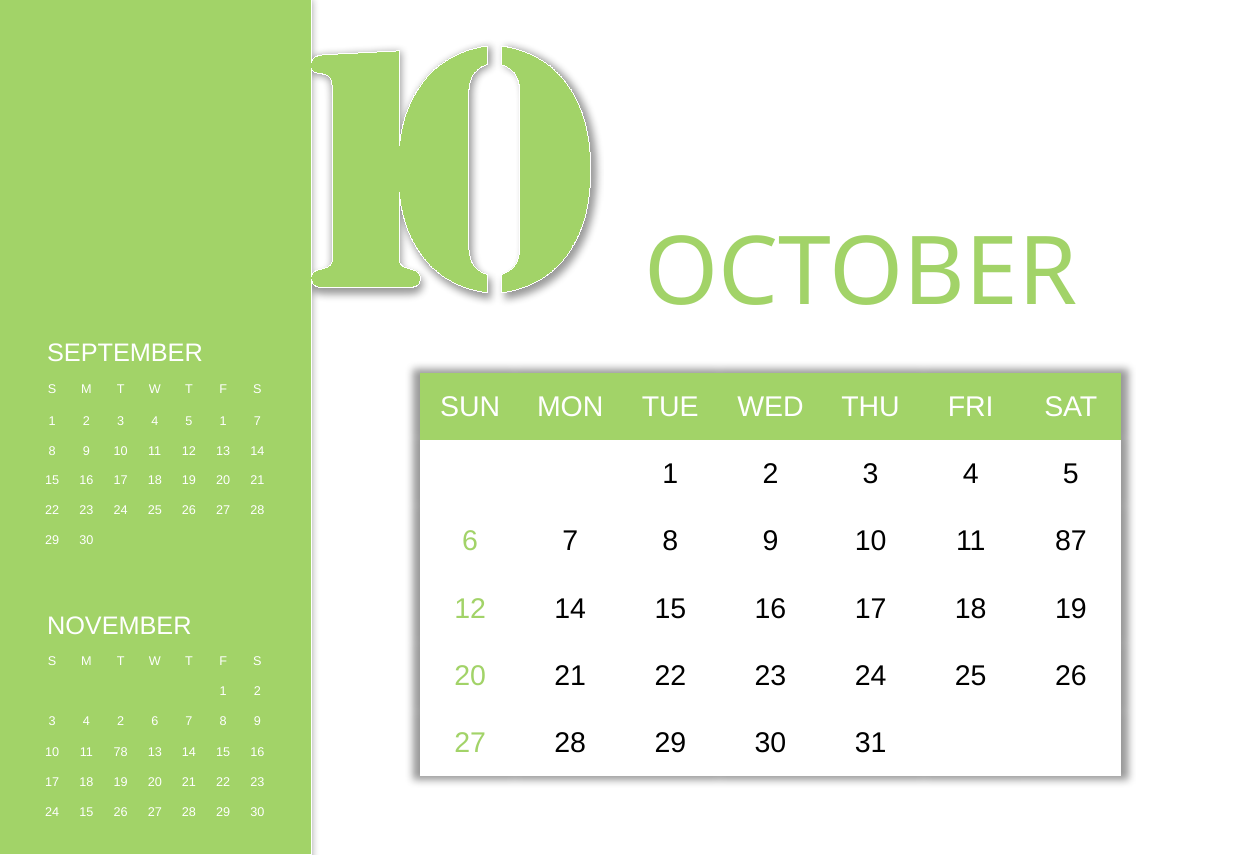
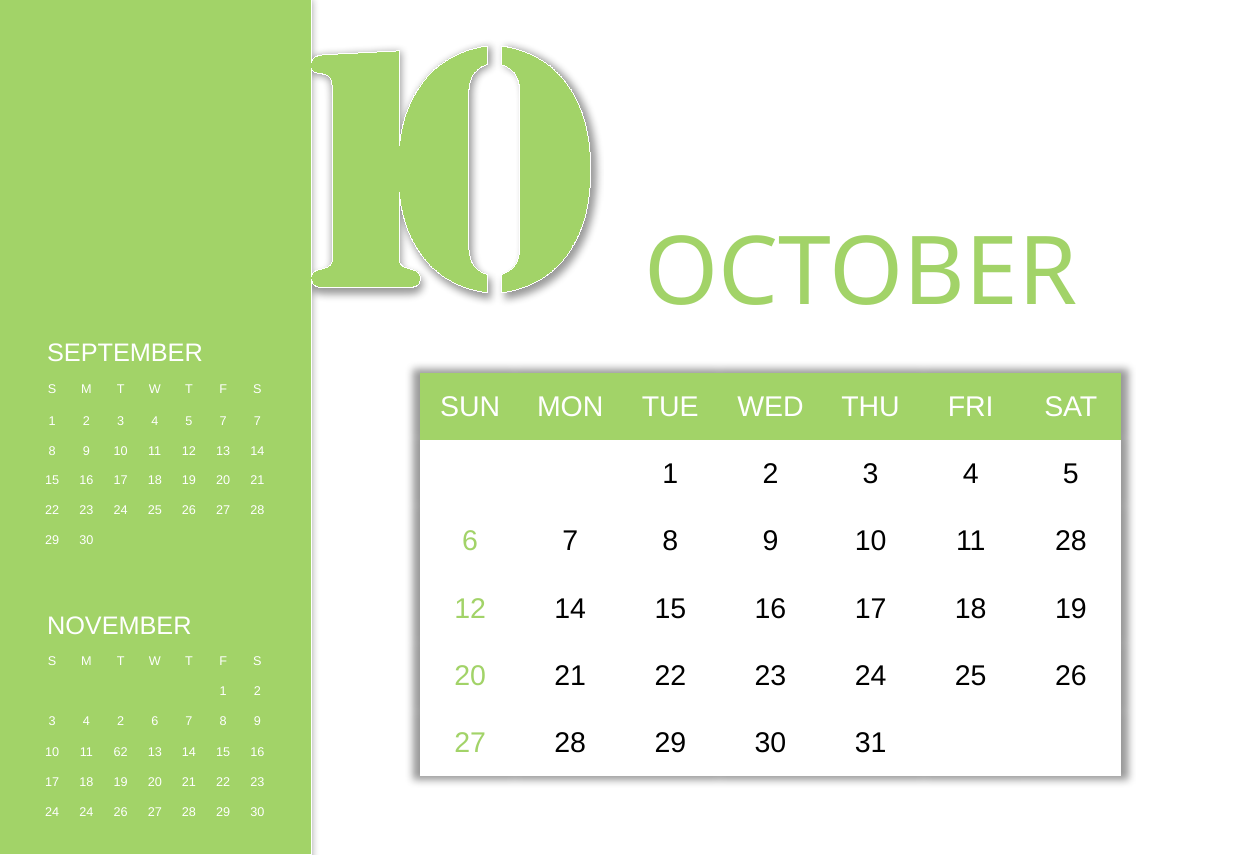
5 1: 1 -> 7
11 87: 87 -> 28
78: 78 -> 62
24 15: 15 -> 24
